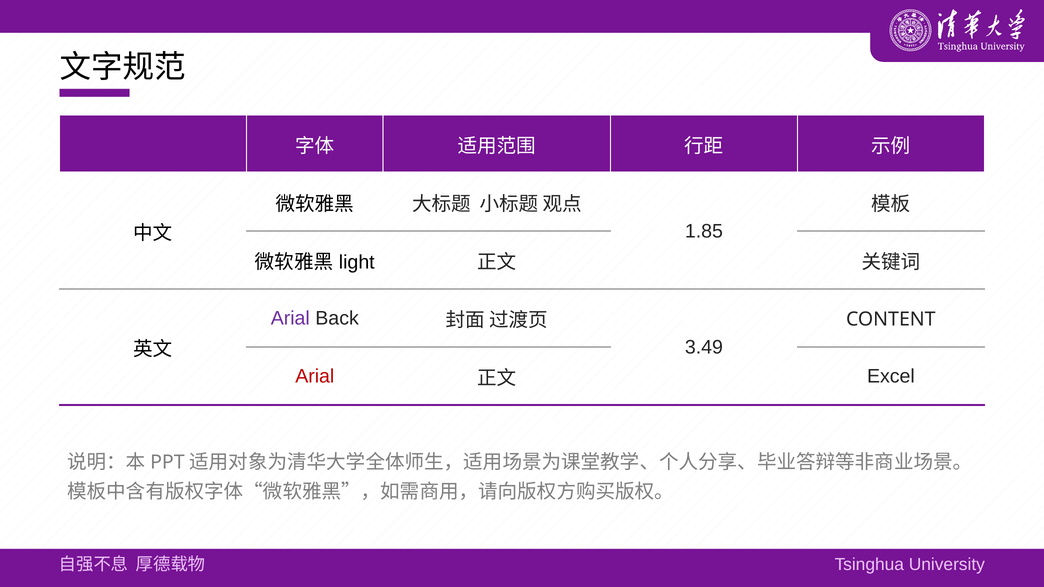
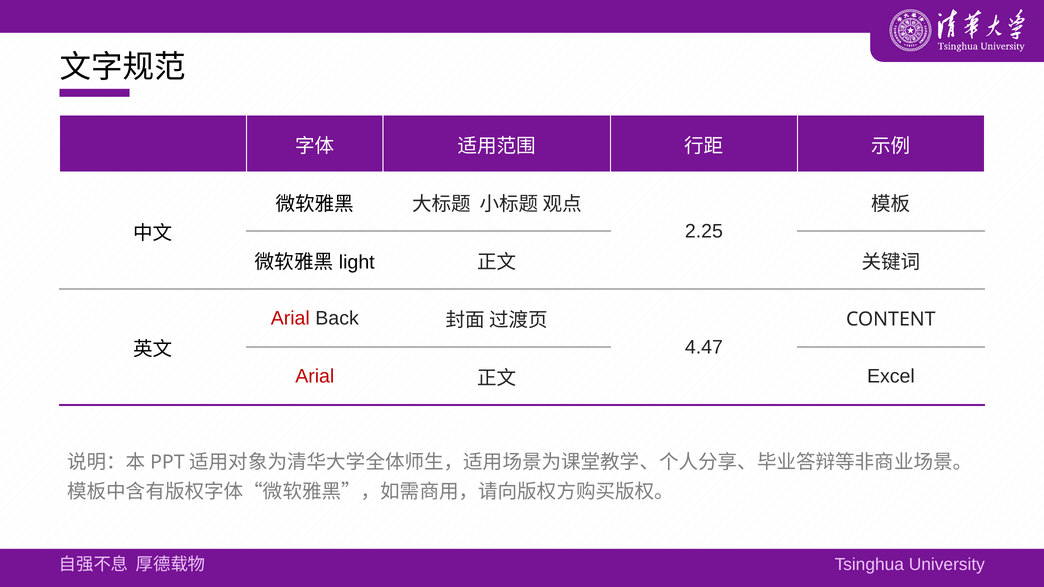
1.85: 1.85 -> 2.25
Arial at (290, 319) colour: purple -> red
3.49: 3.49 -> 4.47
